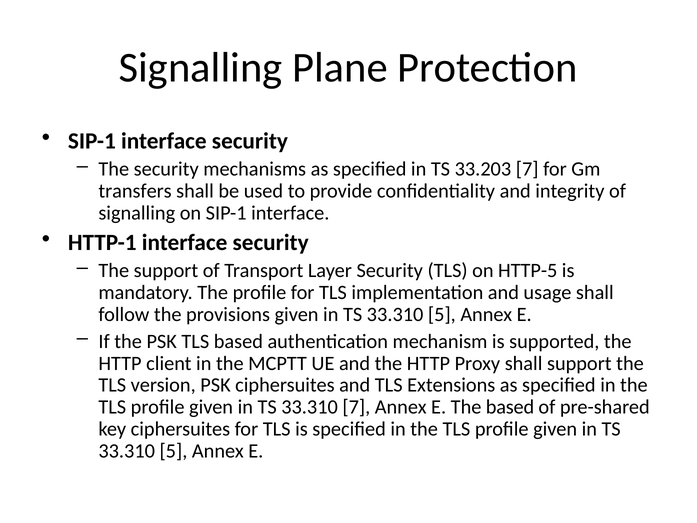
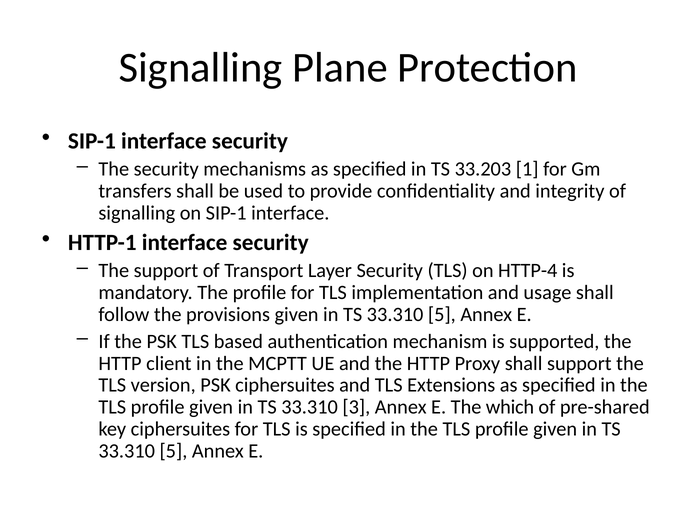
33.203 7: 7 -> 1
HTTP-5: HTTP-5 -> HTTP-4
33.310 7: 7 -> 3
The based: based -> which
